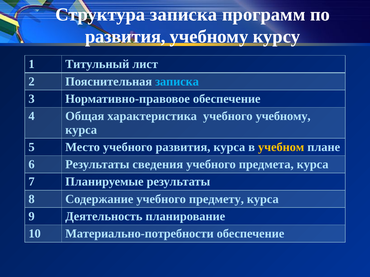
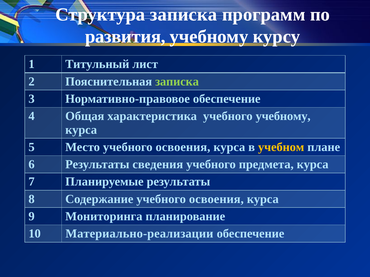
записка at (177, 82) colour: light blue -> light green
Место учебного развития: развития -> освоения
Содержание учебного предмету: предмету -> освоения
Деятельность: Деятельность -> Мониторинга
Материально-потребности: Материально-потребности -> Материально-реализации
